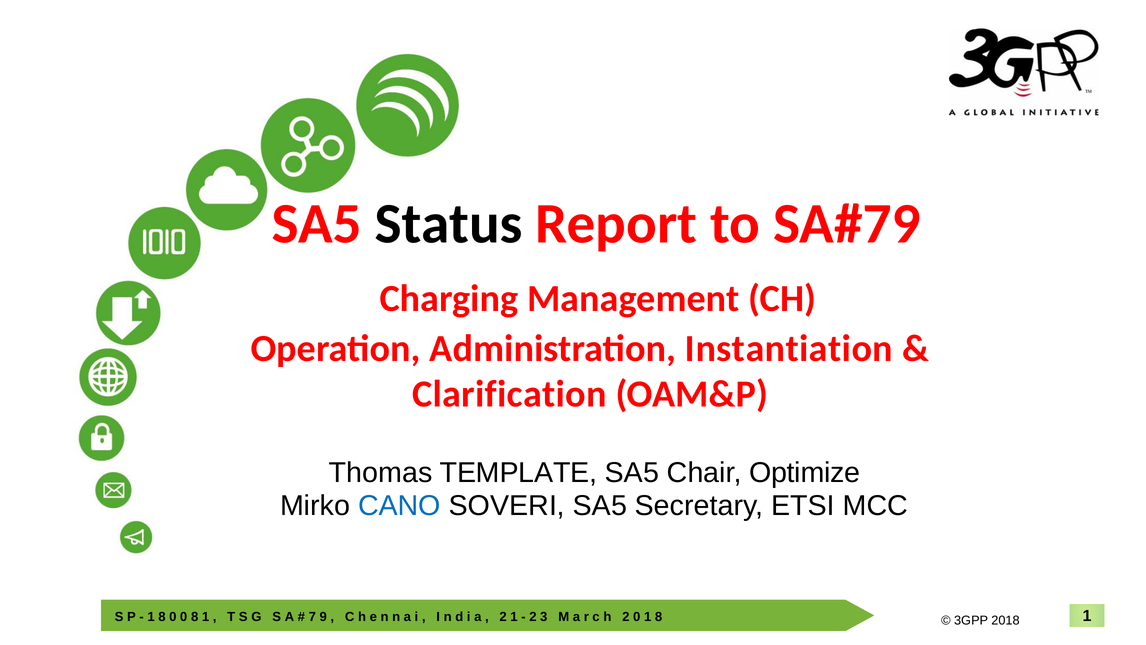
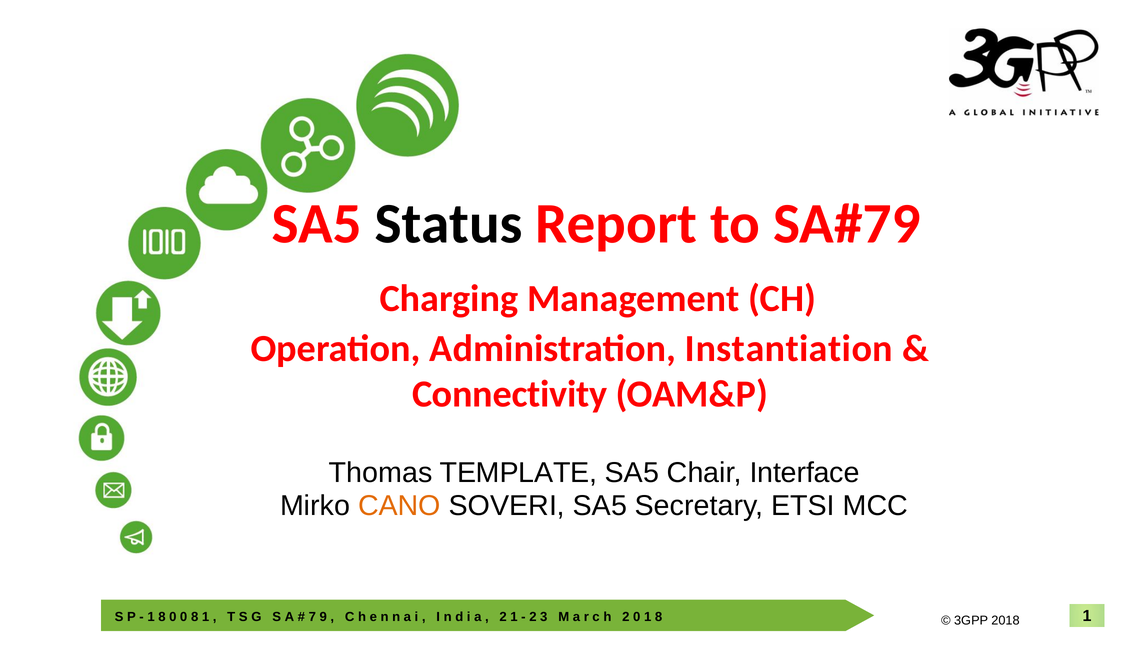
Clarification: Clarification -> Connectivity
Optimize: Optimize -> Interface
CANO colour: blue -> orange
